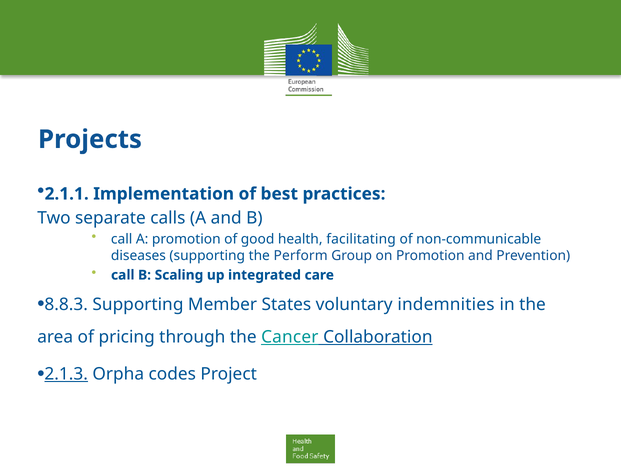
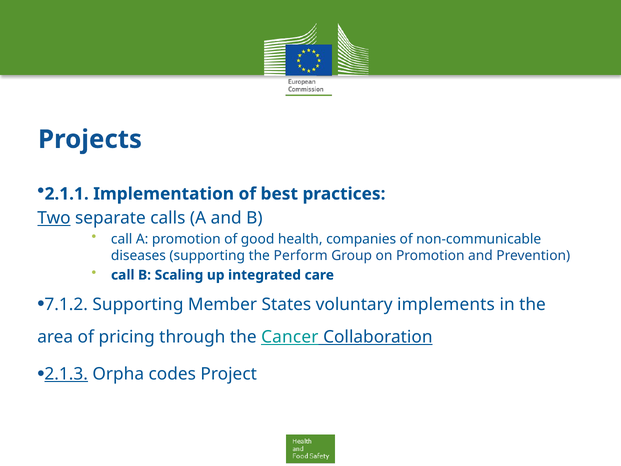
Two underline: none -> present
facilitating: facilitating -> companies
8.8.3: 8.8.3 -> 7.1.2
indemnities: indemnities -> implements
